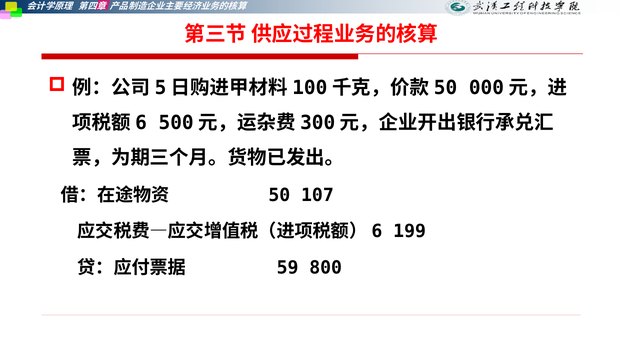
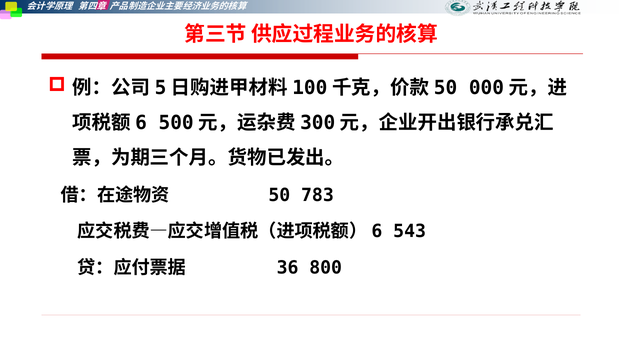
107: 107 -> 783
199: 199 -> 543
59: 59 -> 36
